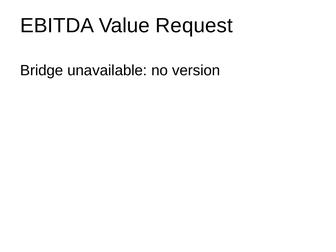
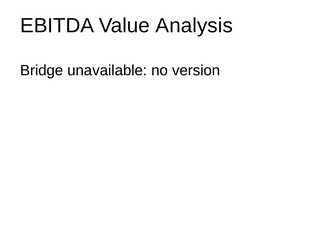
Request: Request -> Analysis
